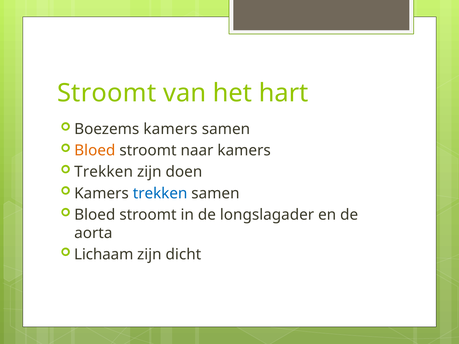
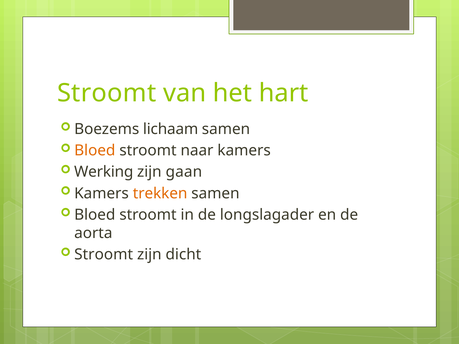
Boezems kamers: kamers -> lichaam
Trekken at (104, 172): Trekken -> Werking
doen: doen -> gaan
trekken at (160, 193) colour: blue -> orange
Lichaam at (104, 255): Lichaam -> Stroomt
